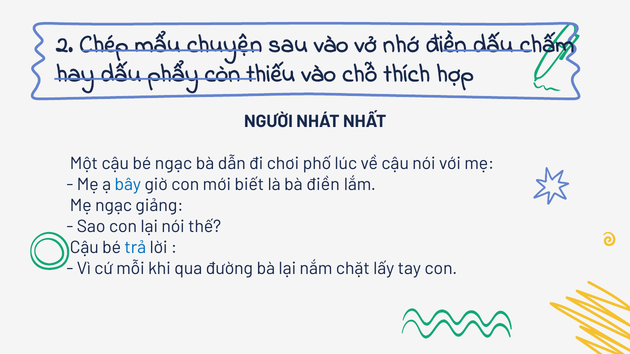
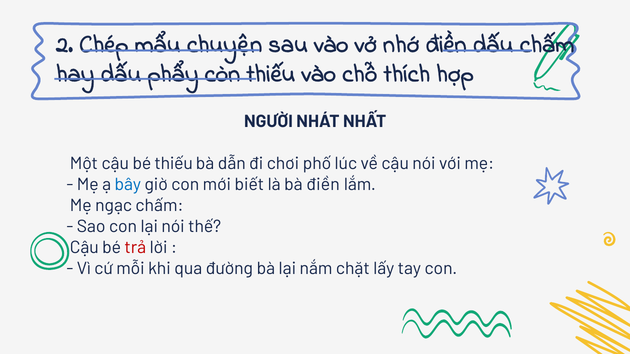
bé ngạc: ngạc -> thiếu
ngạc giảng: giảng -> chấm
trả colour: blue -> red
